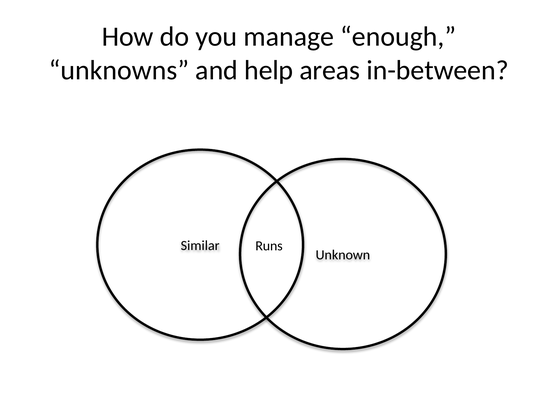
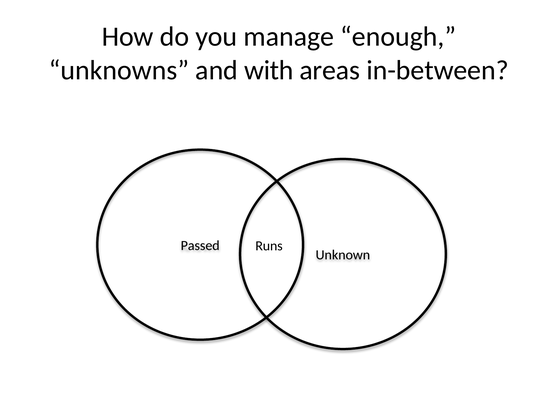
help: help -> with
Similar: Similar -> Passed
